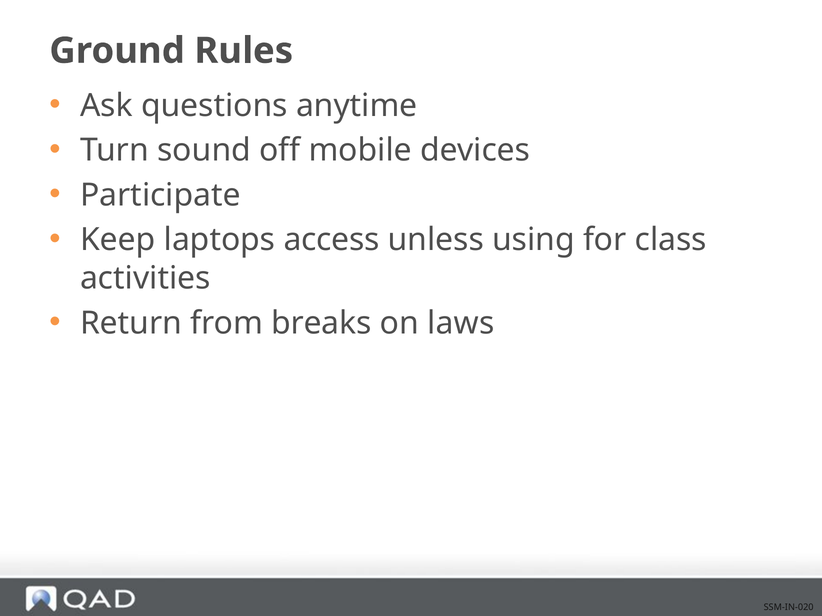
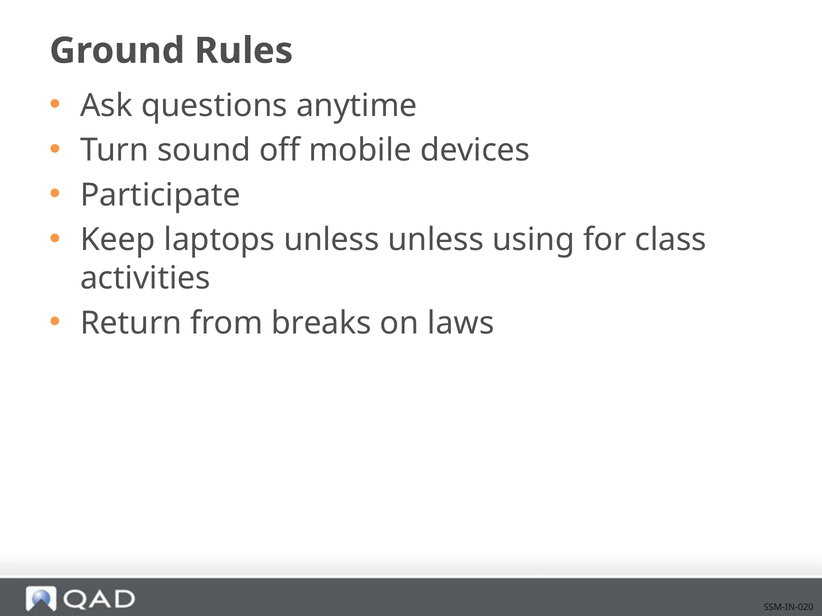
laptops access: access -> unless
